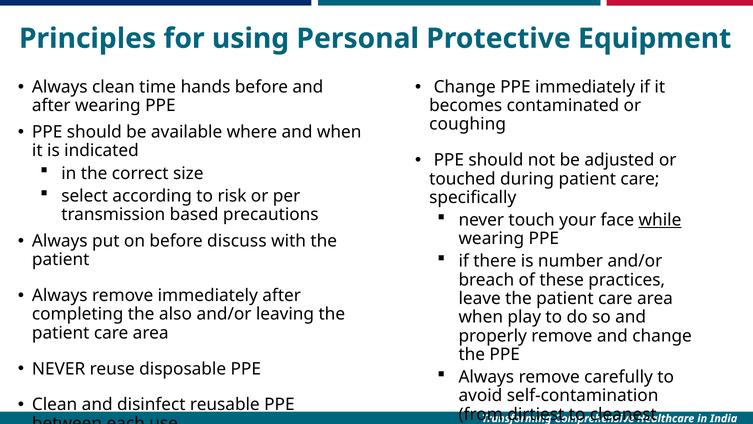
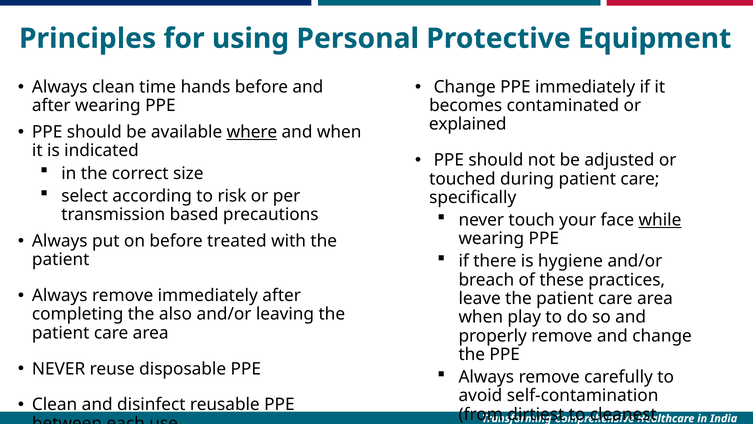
coughing: coughing -> explained
where underline: none -> present
discuss: discuss -> treated
number: number -> hygiene
